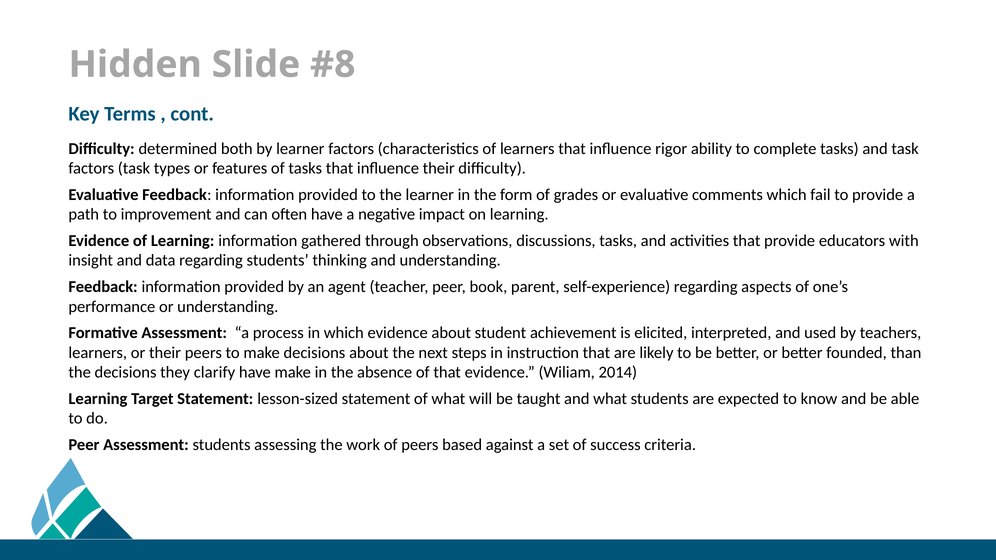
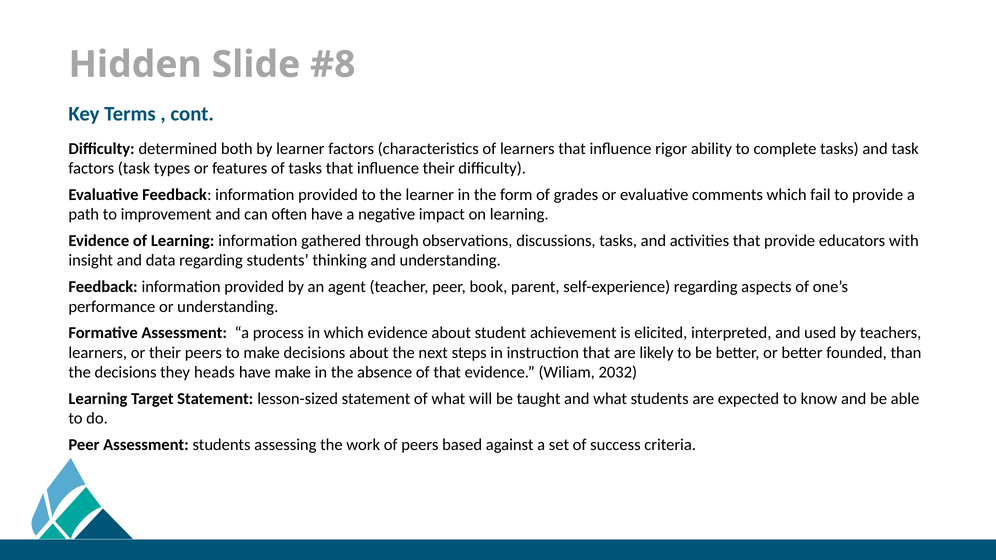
clarify: clarify -> heads
2014: 2014 -> 2032
